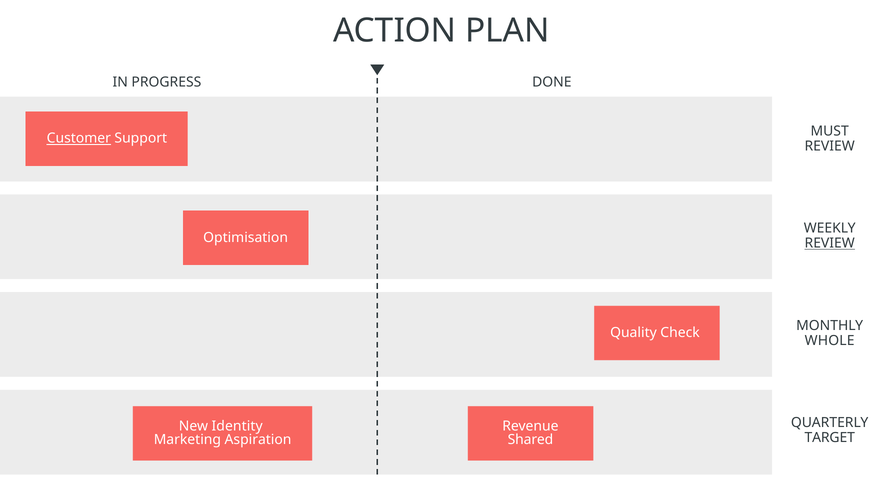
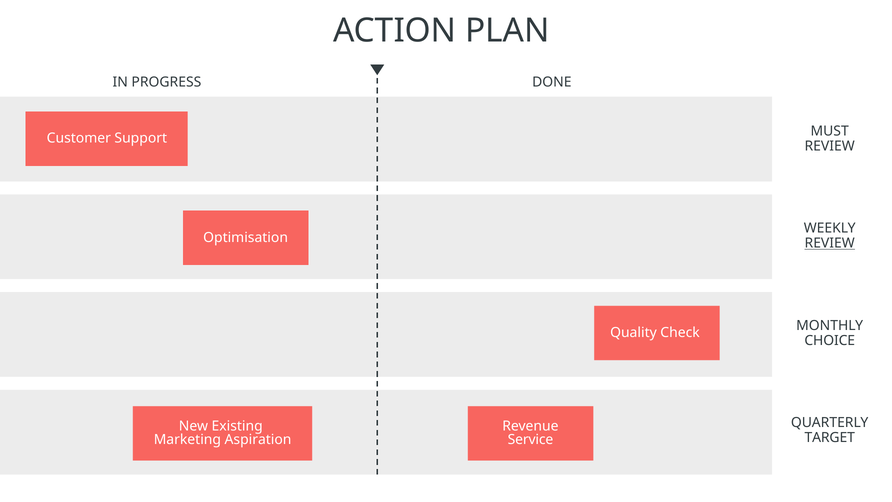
Customer underline: present -> none
WHOLE: WHOLE -> CHOICE
Identity: Identity -> Existing
Shared: Shared -> Service
